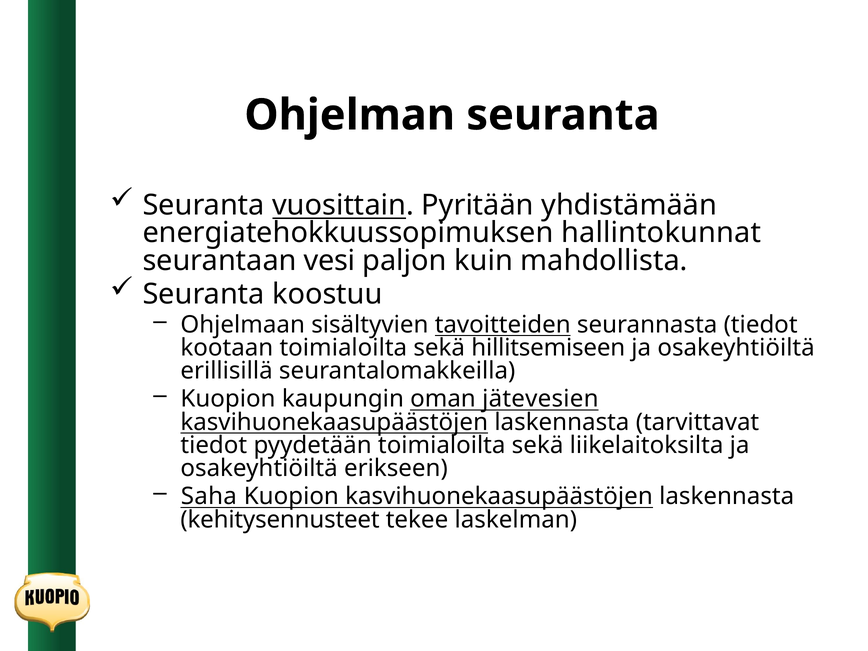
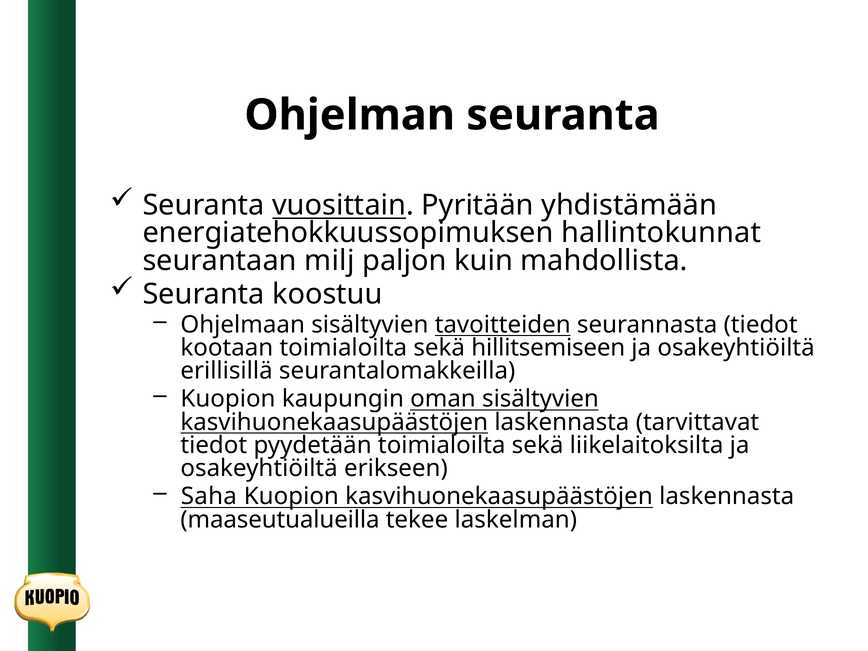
vesi: vesi -> milj
oman jätevesien: jätevesien -> sisältyvien
kehitysennusteet: kehitysennusteet -> maaseutualueilla
